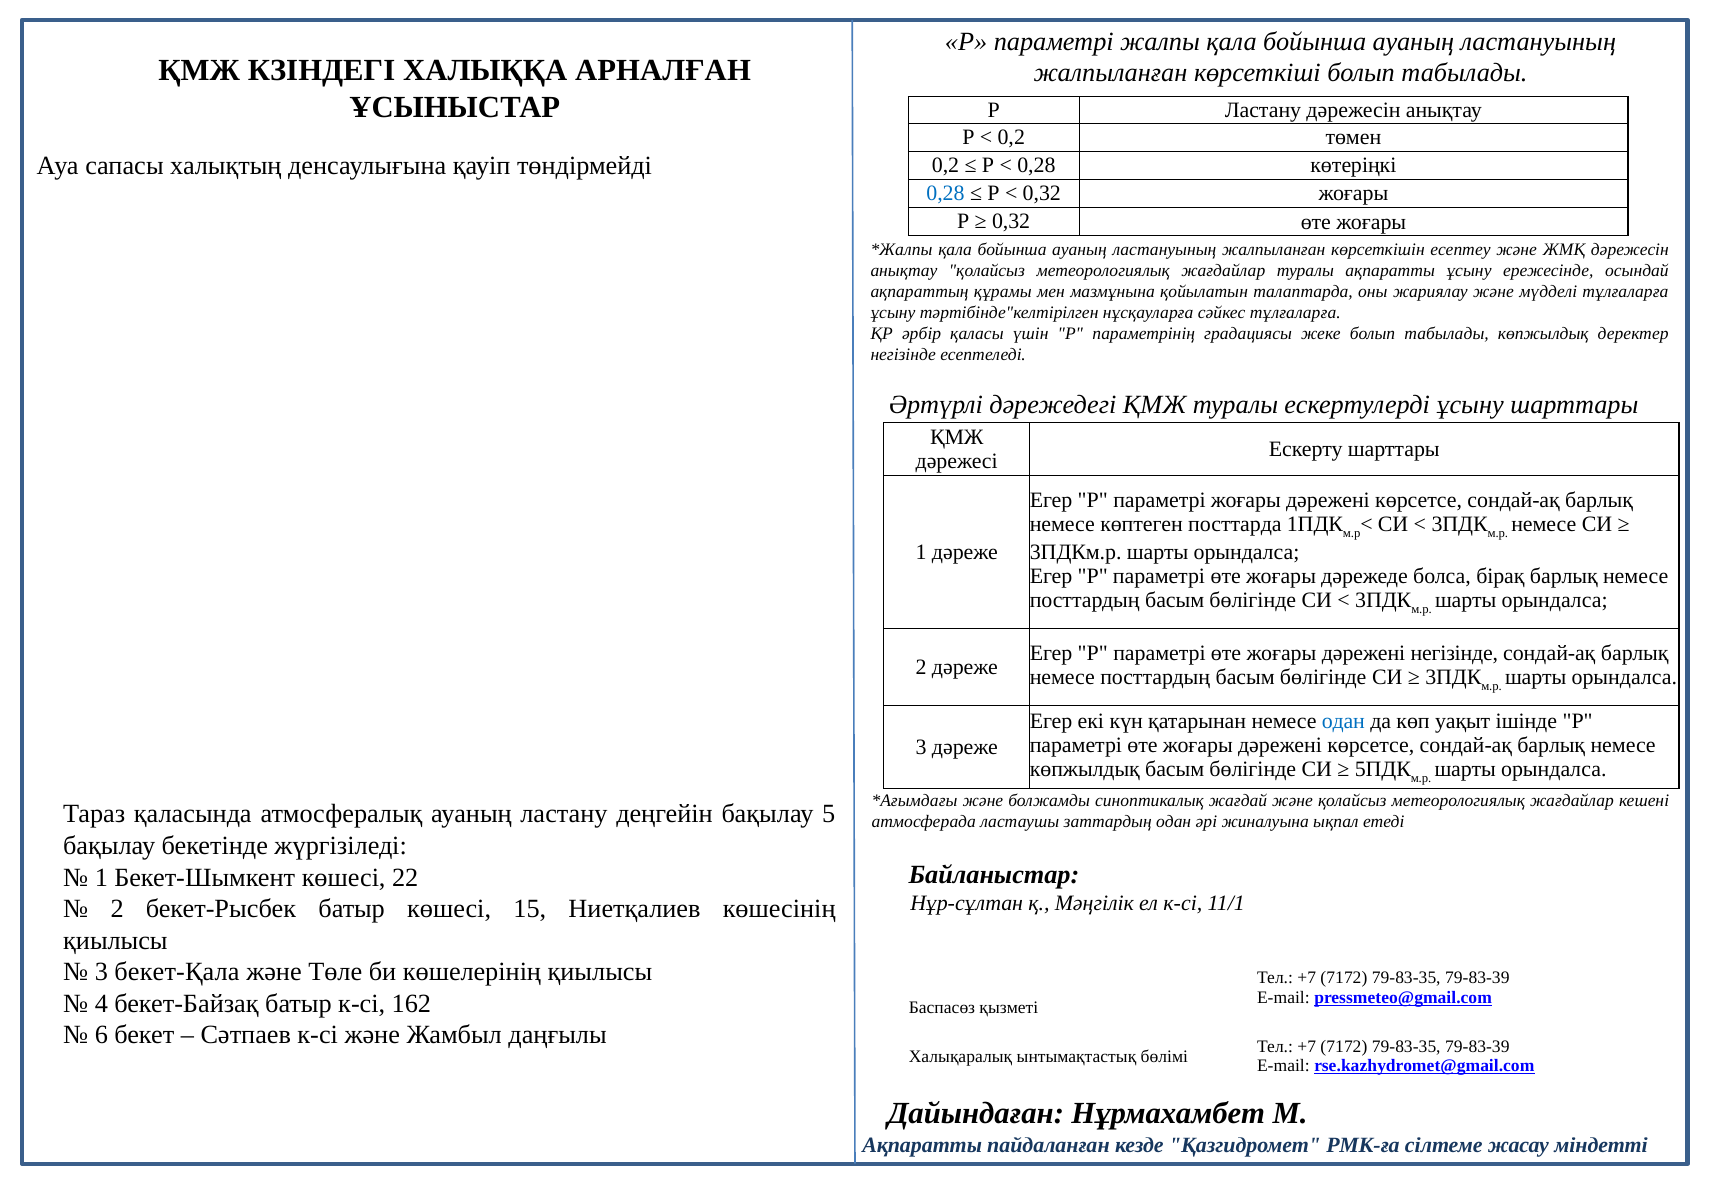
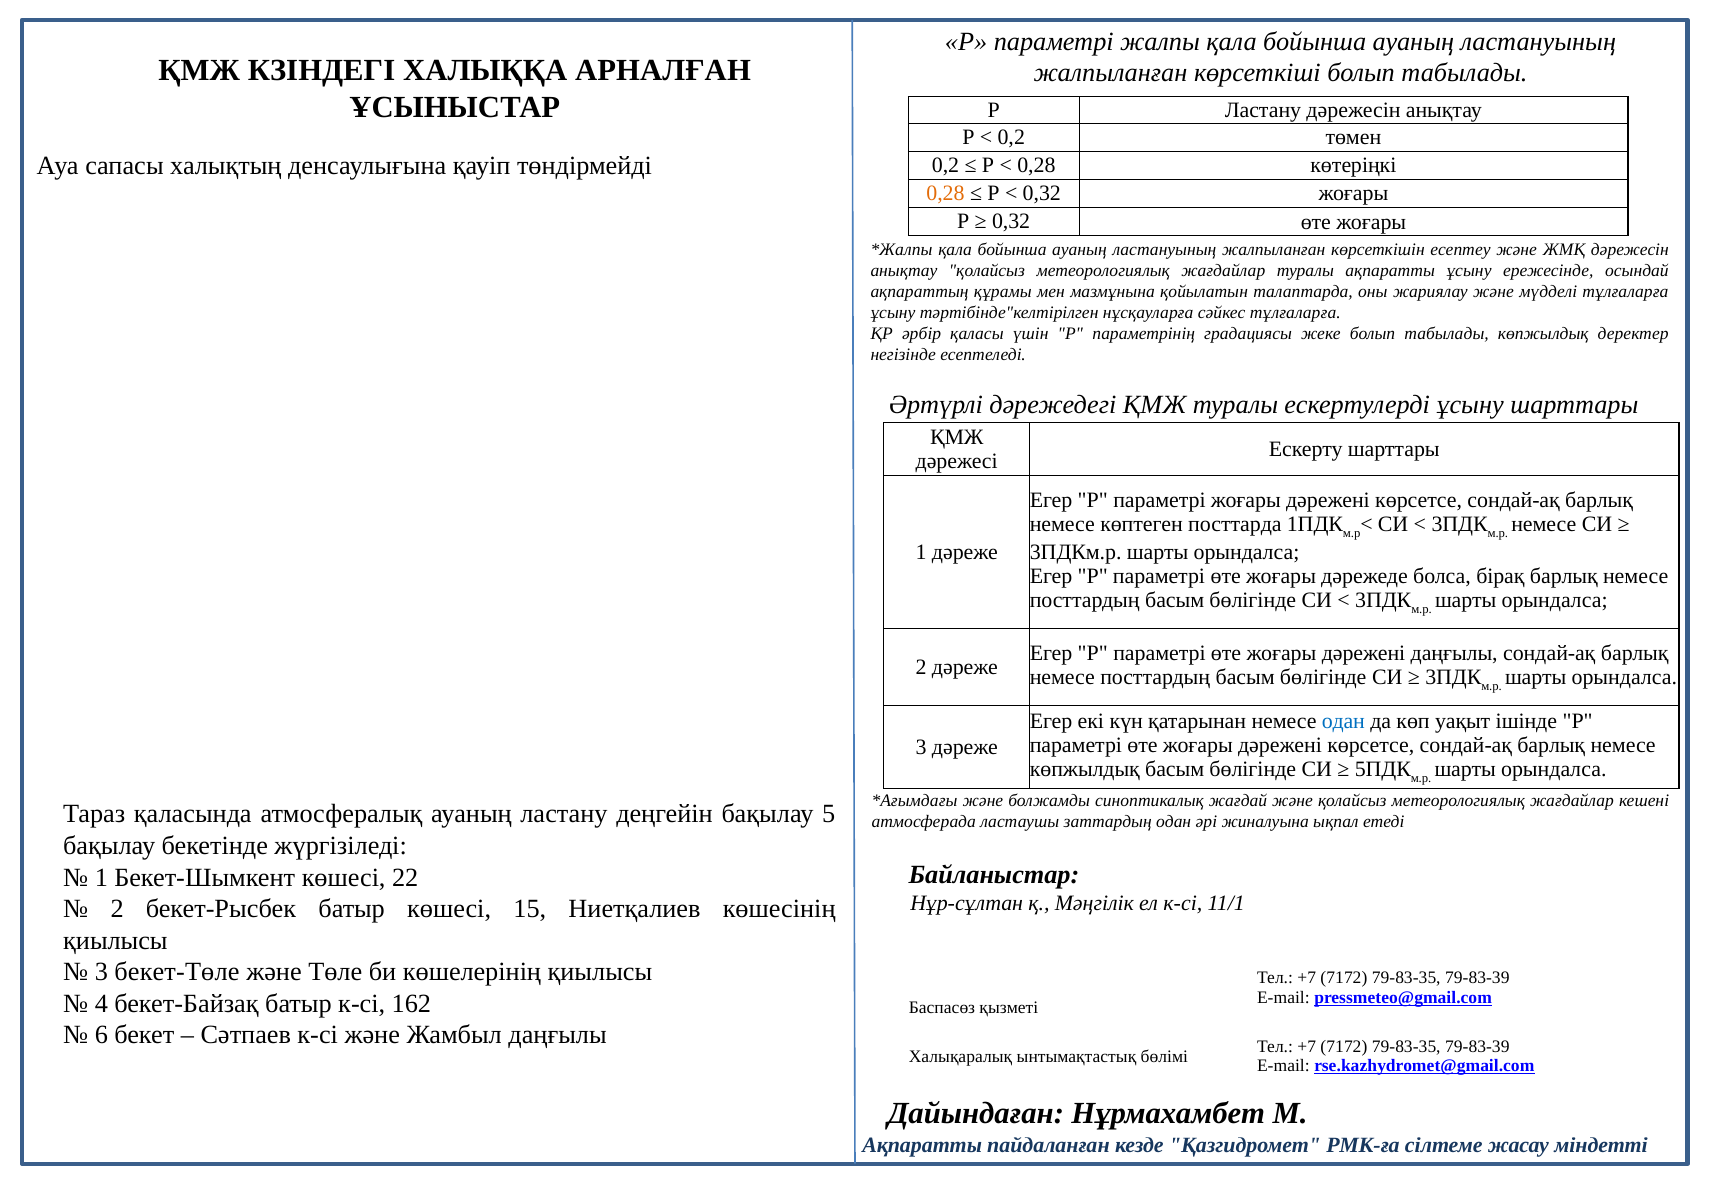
0,28 at (946, 193) colour: blue -> orange
дәрежені негізінде: негізінде -> даңғылы
бекет-Қала: бекет-Қала -> бекет-Төле
